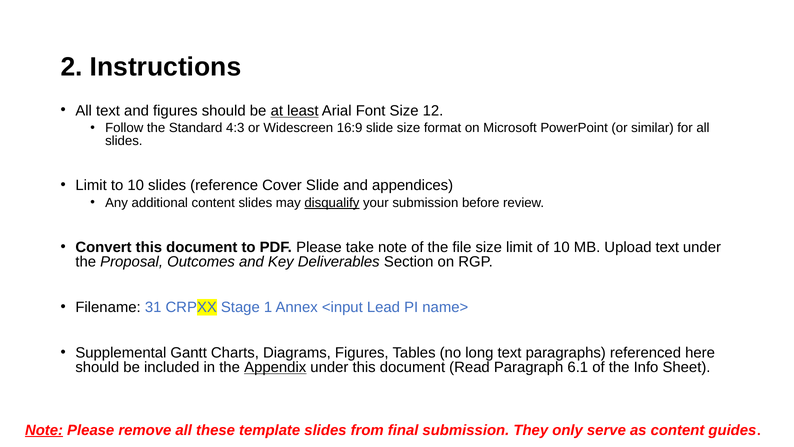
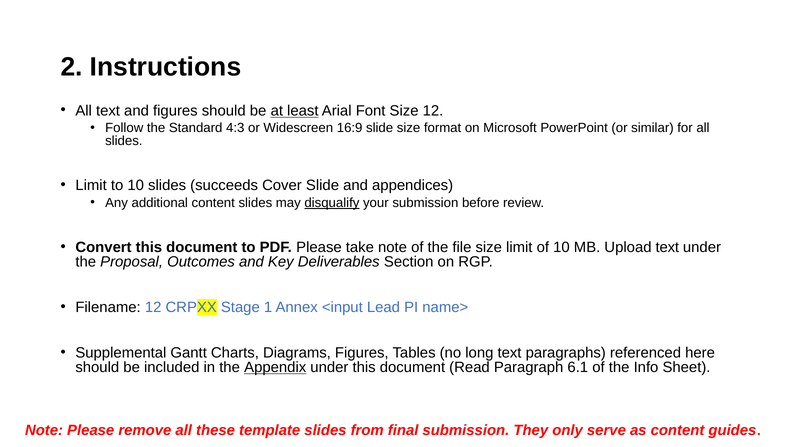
reference: reference -> succeeds
Filename 31: 31 -> 12
Note at (44, 430) underline: present -> none
